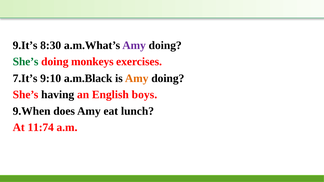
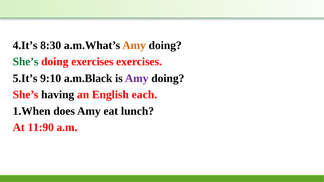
9.It’s: 9.It’s -> 4.It’s
Amy at (134, 45) colour: purple -> orange
doing monkeys: monkeys -> exercises
7.It’s: 7.It’s -> 5.It’s
Amy at (137, 78) colour: orange -> purple
boys: boys -> each
9.When: 9.When -> 1.When
11:74: 11:74 -> 11:90
